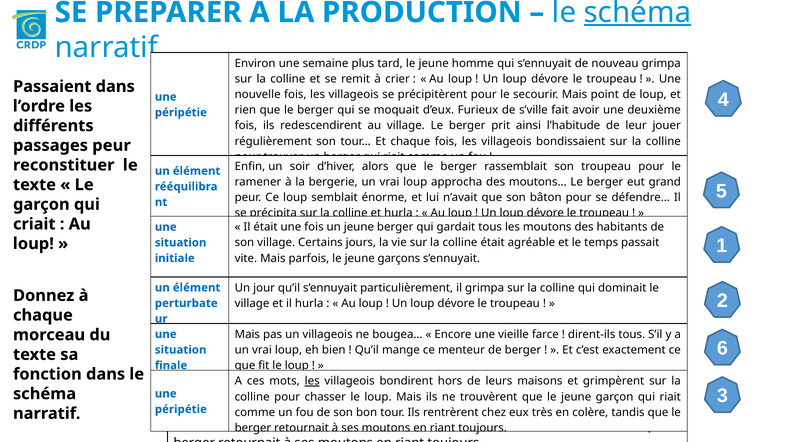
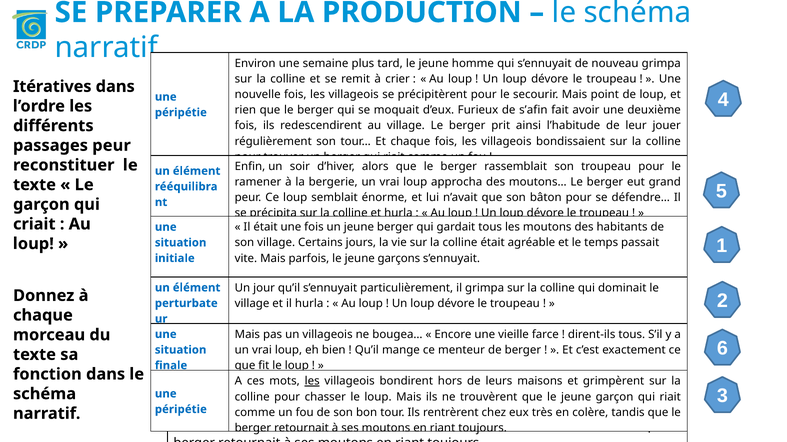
schéma at (637, 12) underline: present -> none
Passaient: Passaient -> Itératives
s’ville: s’ville -> s’afin
